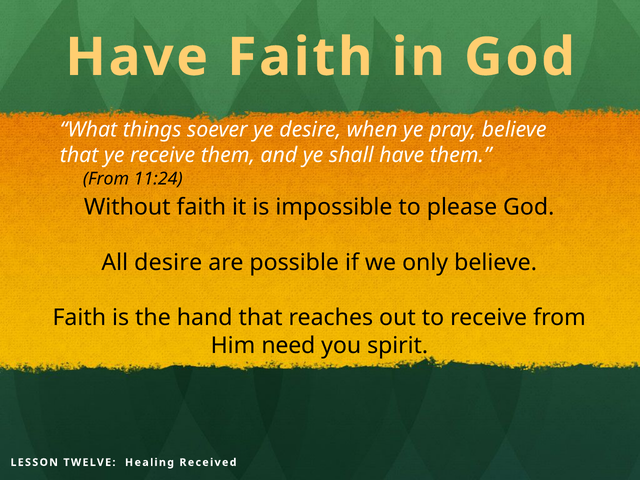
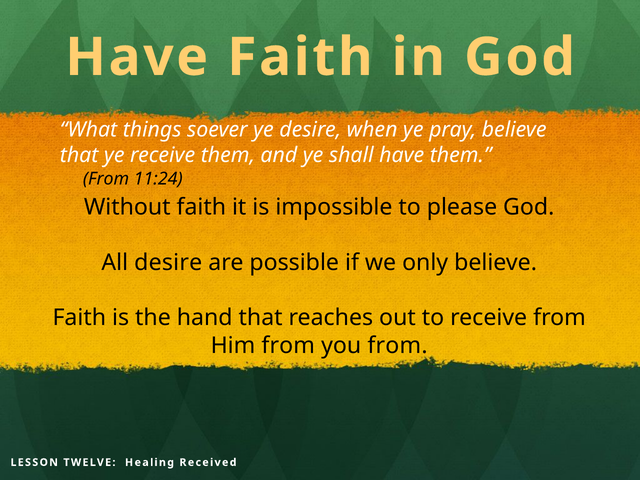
Him need: need -> from
you spirit: spirit -> from
